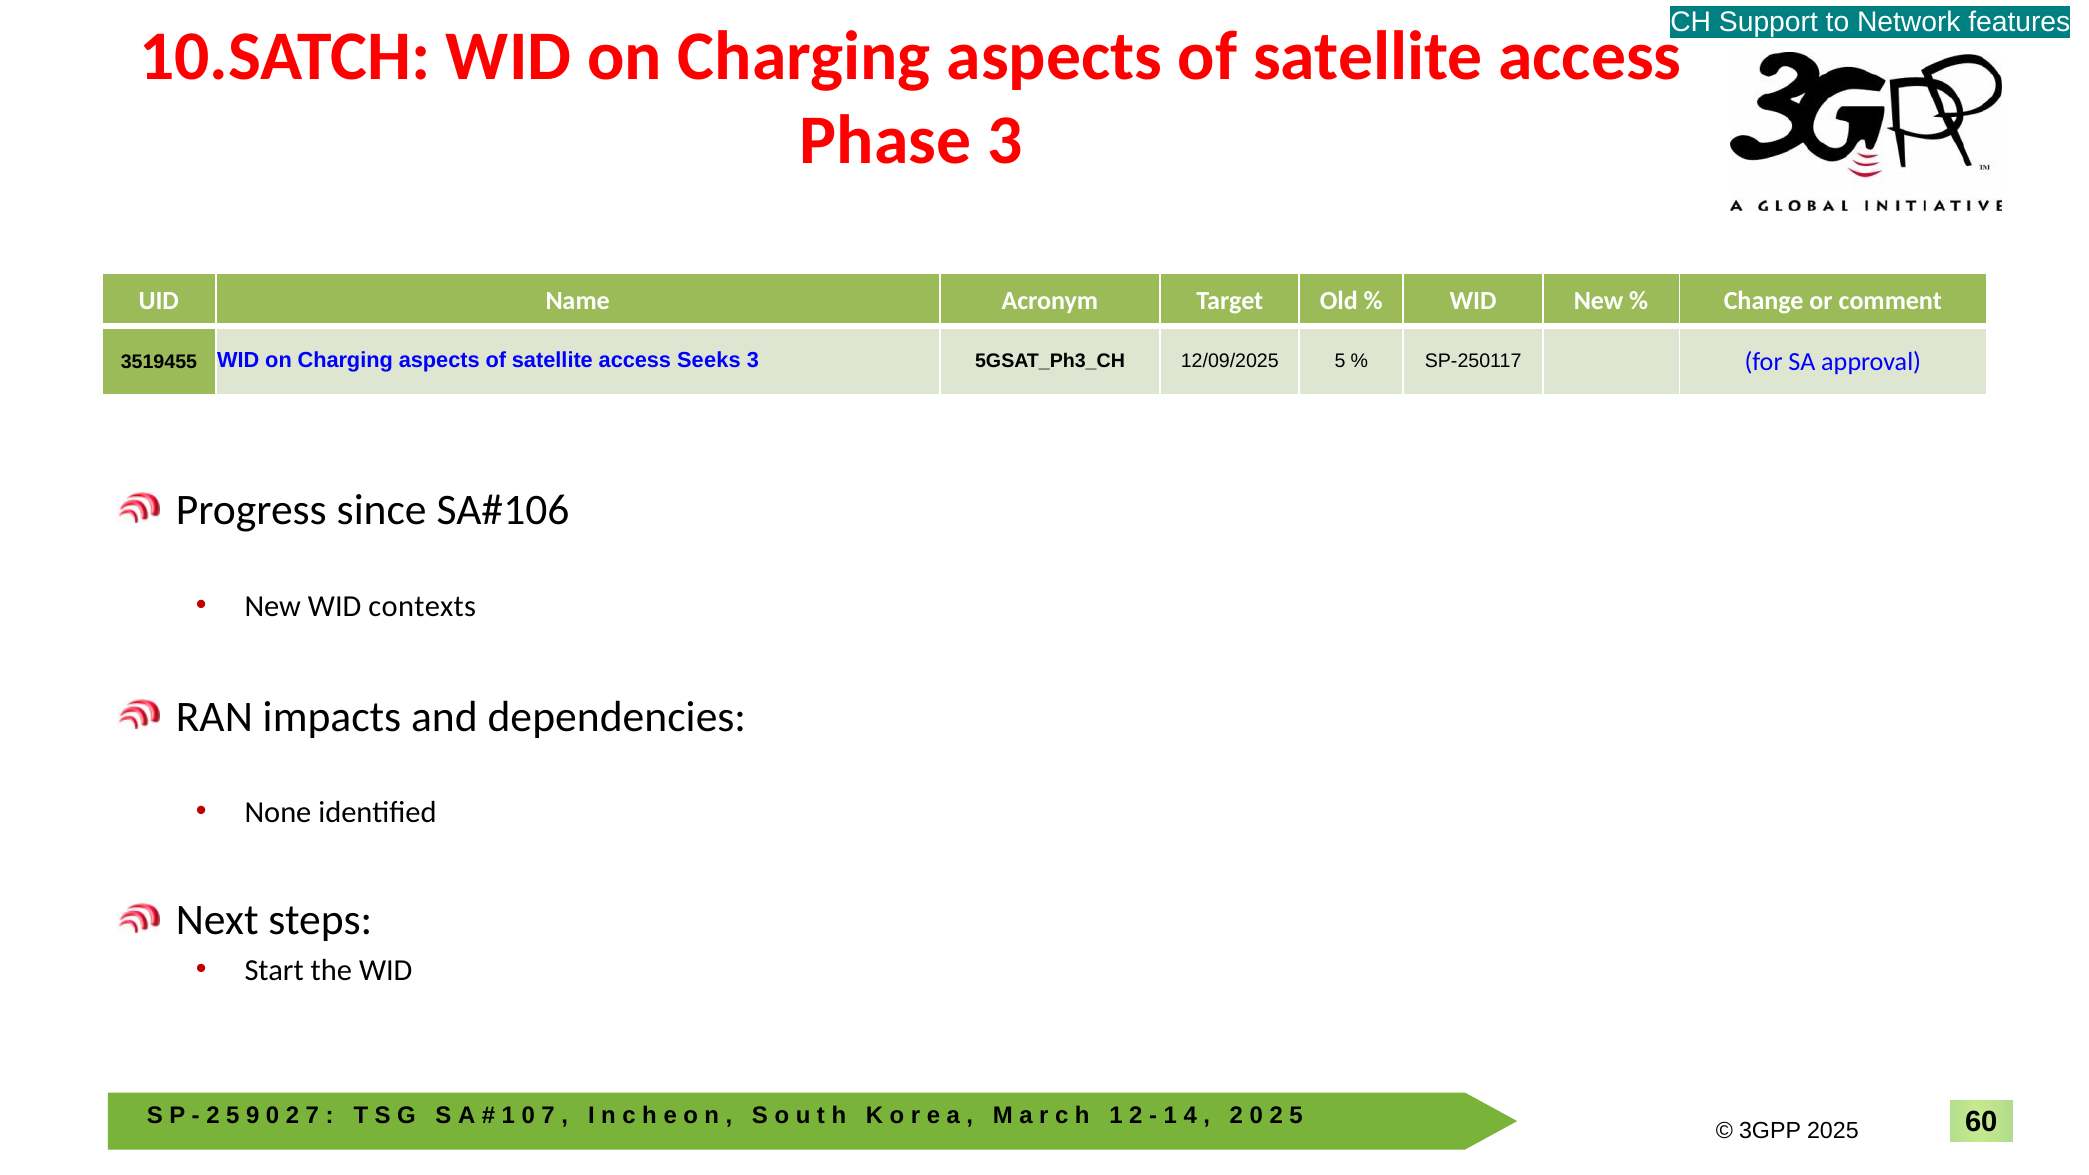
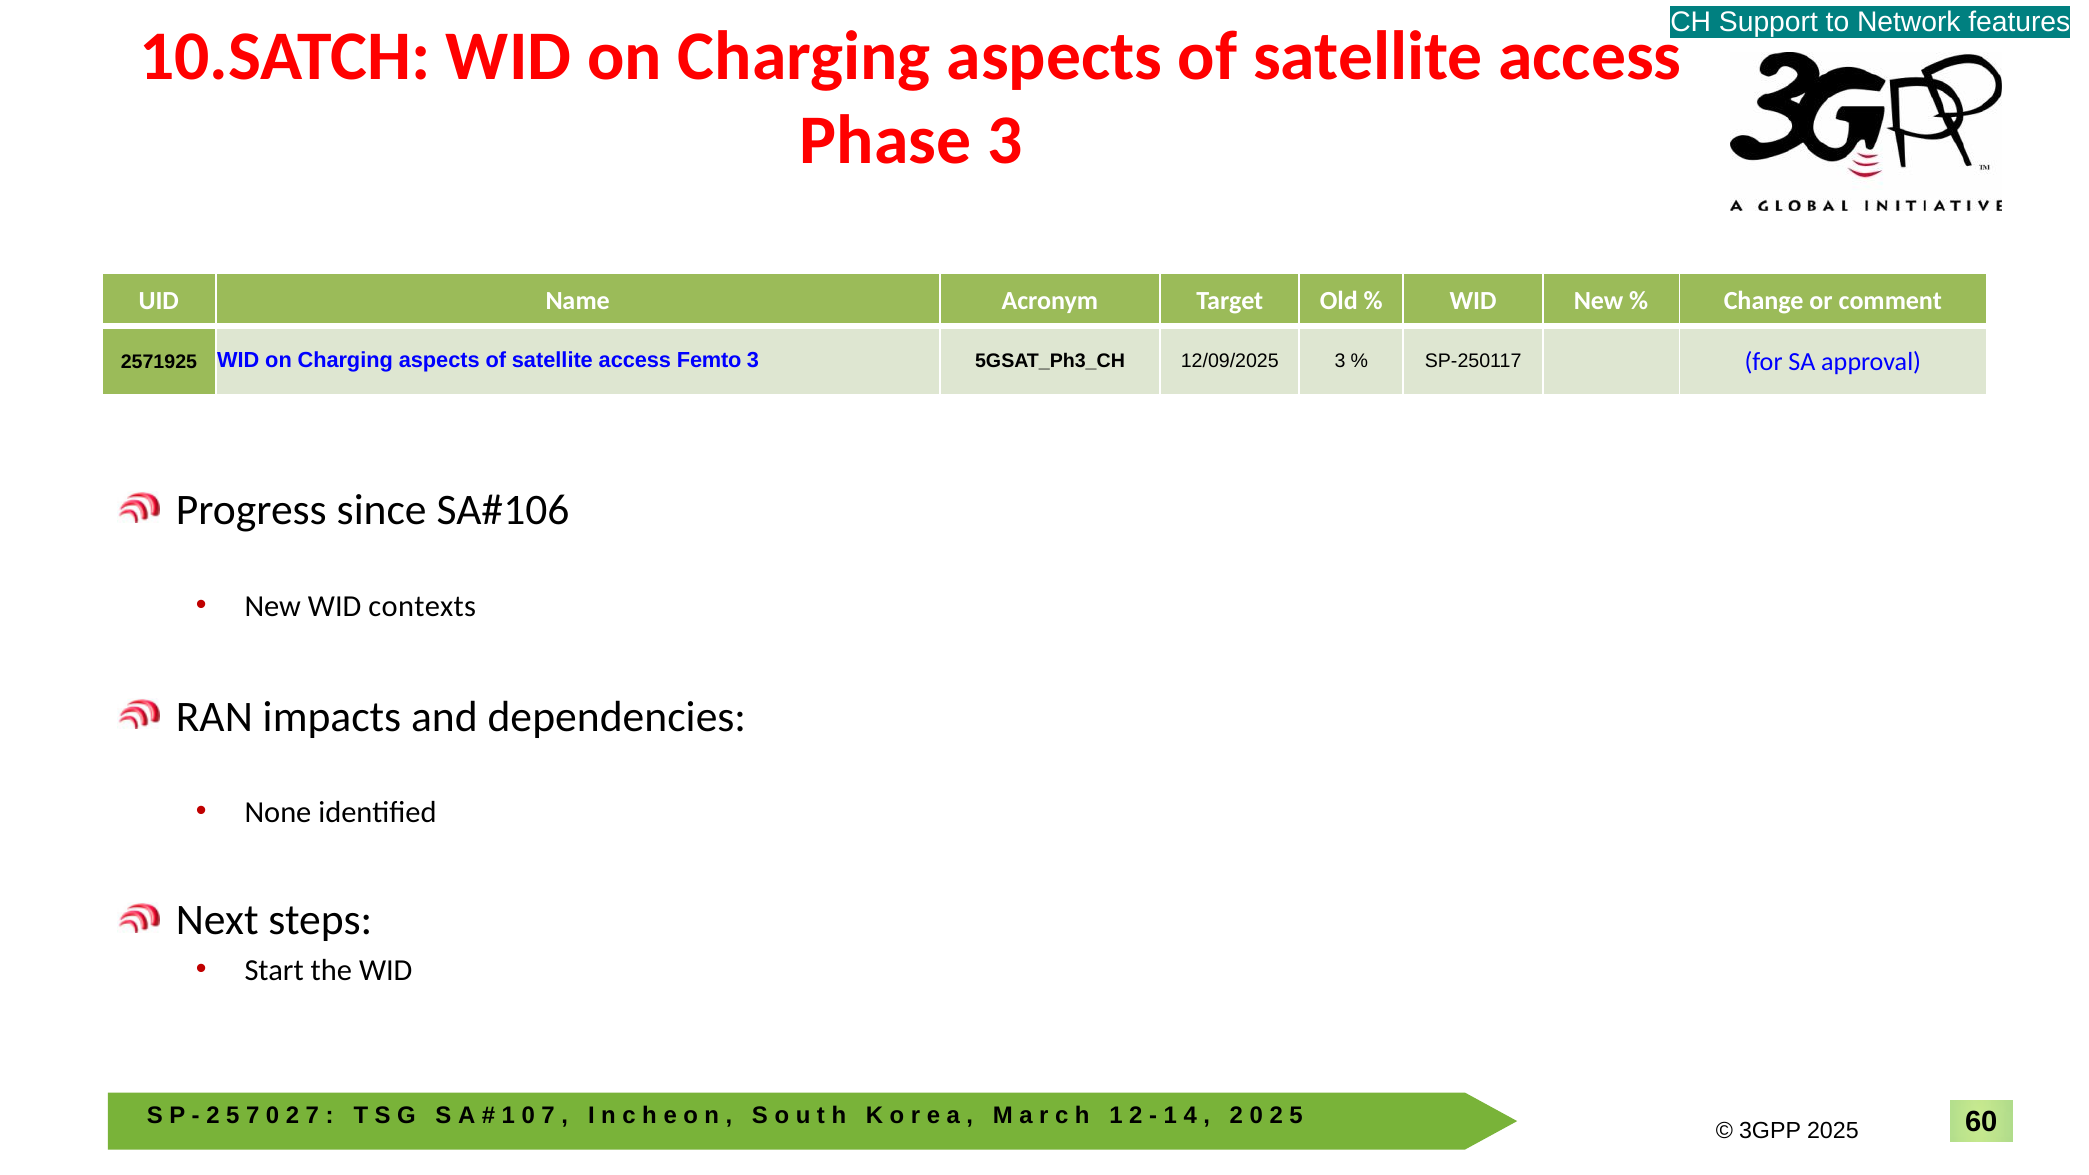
3519455: 3519455 -> 2571925
Seeks: Seeks -> Femto
12/09/2025 5: 5 -> 3
9 at (253, 1116): 9 -> 7
